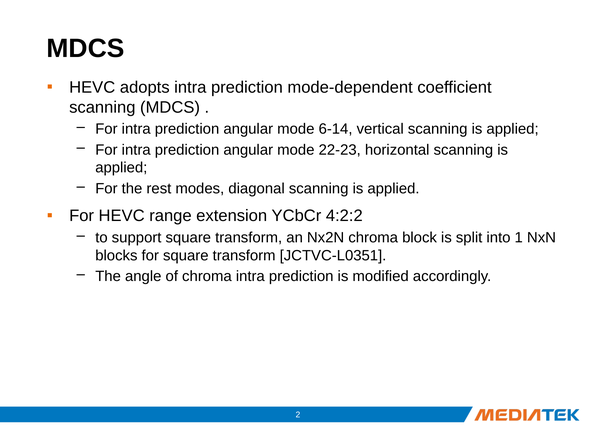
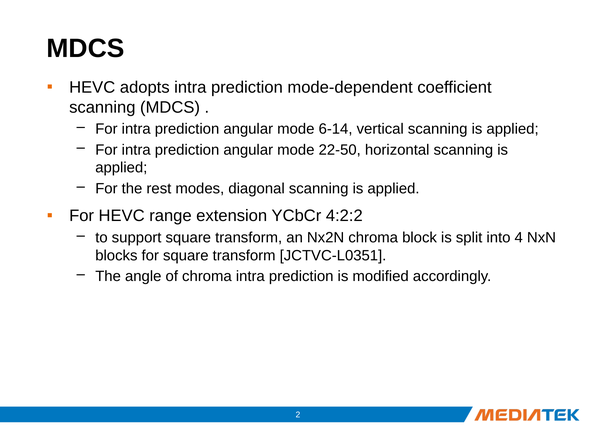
22-23: 22-23 -> 22-50
1: 1 -> 4
